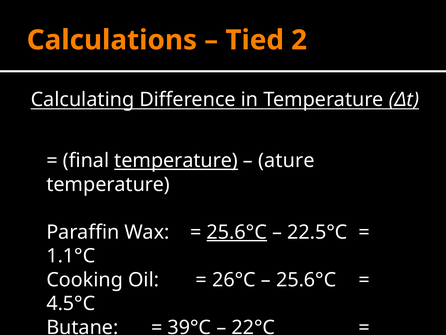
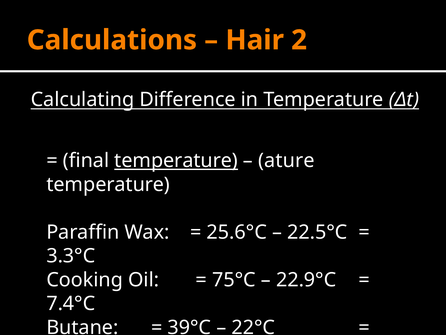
Tied: Tied -> Hair
25.6°C at (237, 232) underline: present -> none
1.1°C: 1.1°C -> 3.3°C
26°C: 26°C -> 75°C
25.6°C at (306, 279): 25.6°C -> 22.9°C
4.5°C: 4.5°C -> 7.4°C
